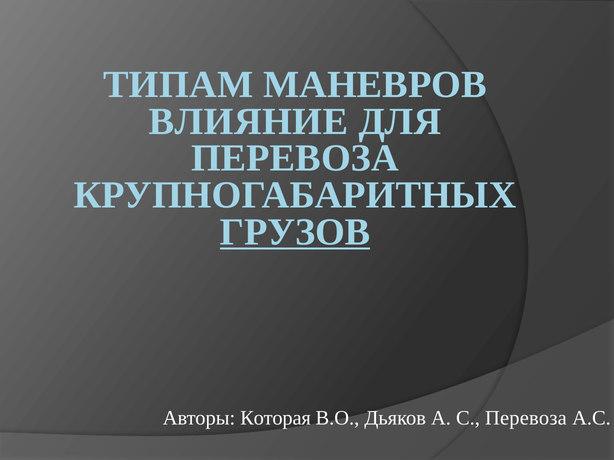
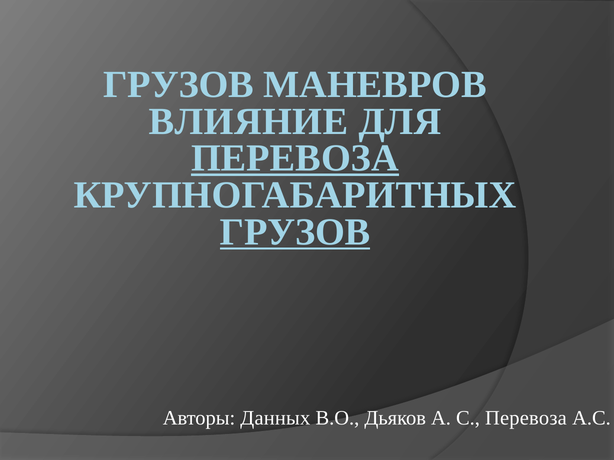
ТИПАМ at (178, 85): ТИПАМ -> ГРУЗОВ
ПЕРЕВОЗА at (295, 159) underline: none -> present
Которая: Которая -> Данных
